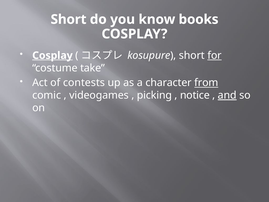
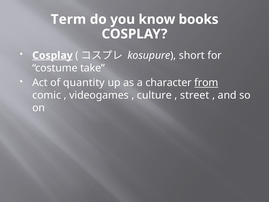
Short at (69, 19): Short -> Term
for underline: present -> none
contests: contests -> quantity
picking: picking -> culture
notice: notice -> street
and underline: present -> none
